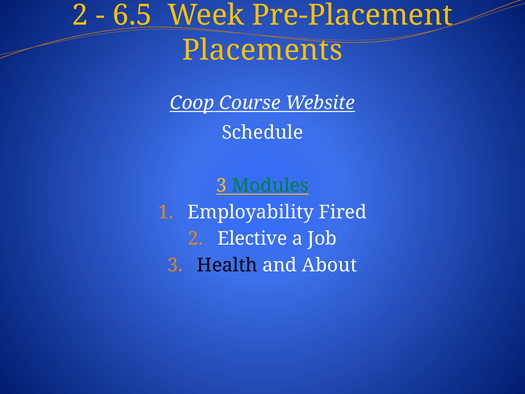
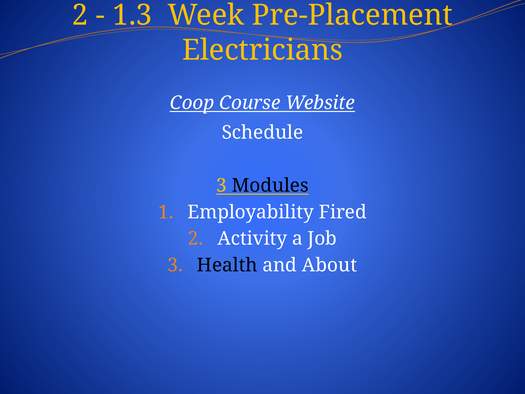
6.5: 6.5 -> 1.3
Placements: Placements -> Electricians
Modules colour: green -> black
Elective: Elective -> Activity
